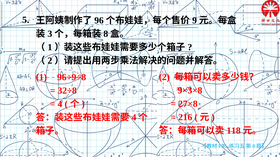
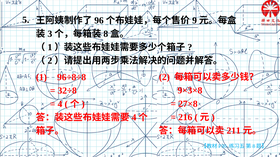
96÷9÷8: 96÷9÷8 -> 96÷8÷8
118: 118 -> 211
